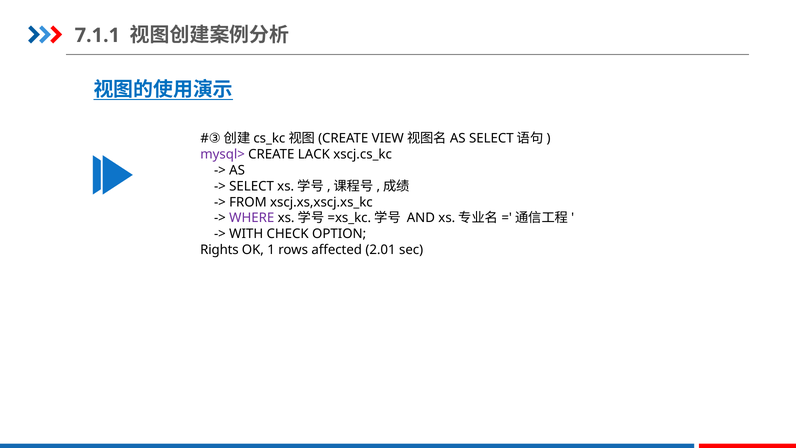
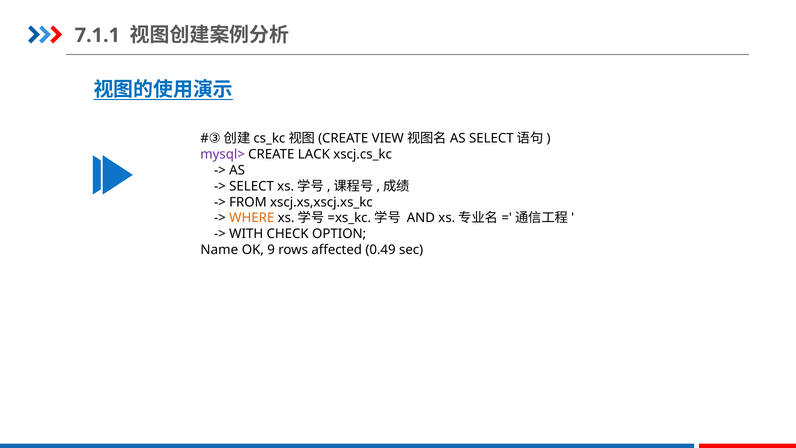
WHERE colour: purple -> orange
Rights: Rights -> Name
1: 1 -> 9
2.01: 2.01 -> 0.49
